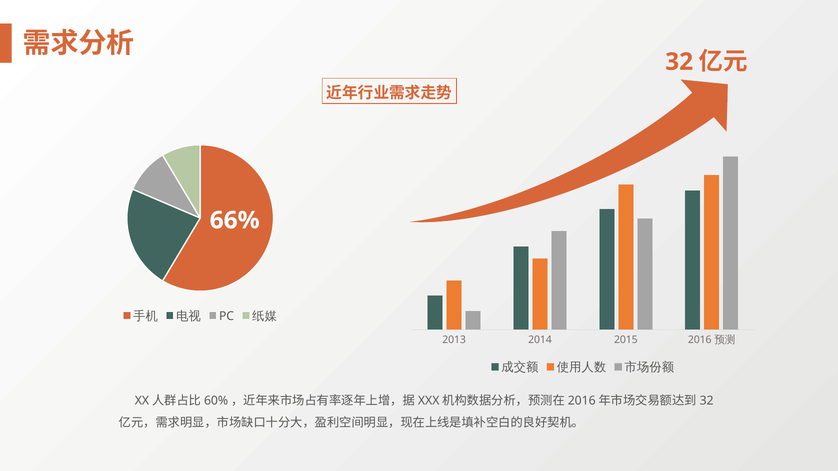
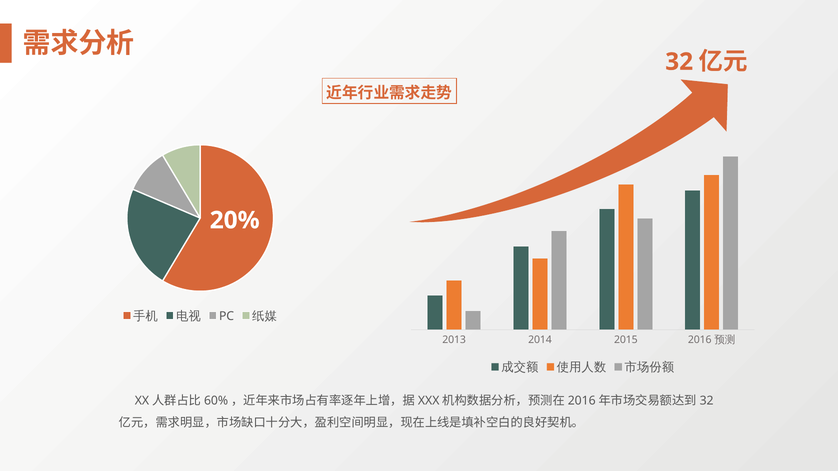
66%: 66% -> 20%
